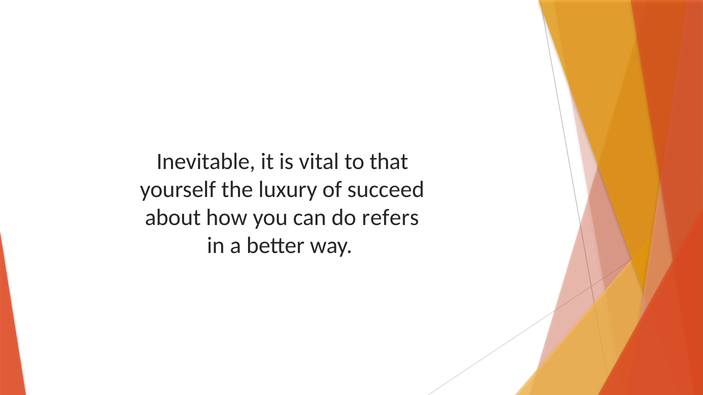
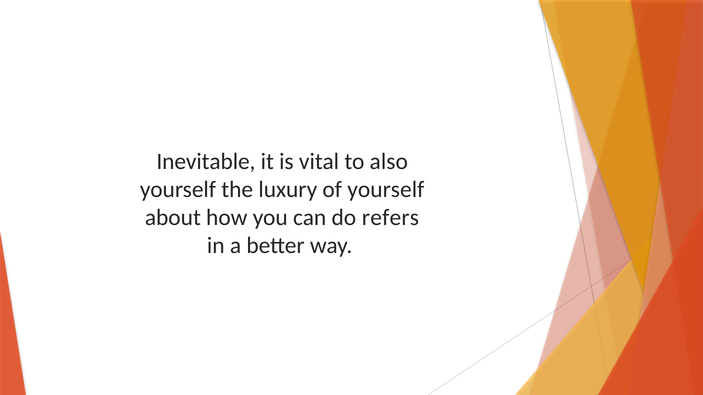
that: that -> also
of succeed: succeed -> yourself
